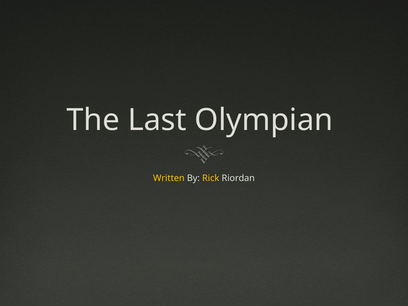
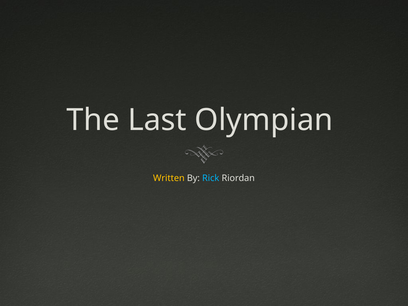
Rick colour: yellow -> light blue
